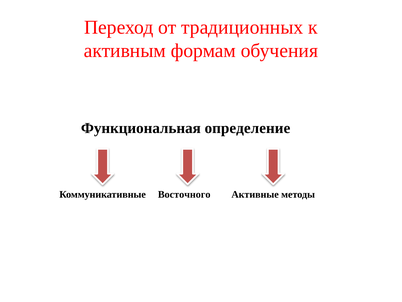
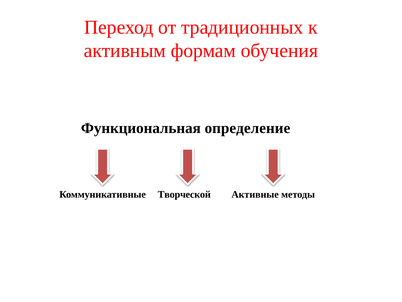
Восточного: Восточного -> Творческой
